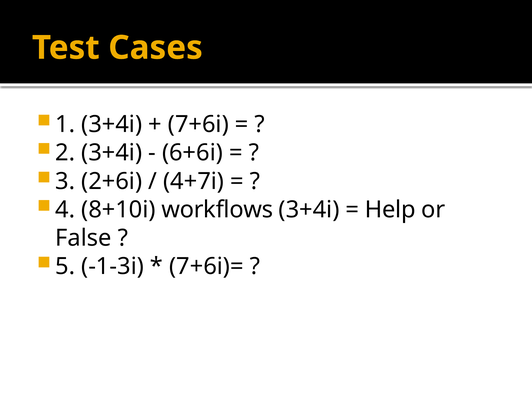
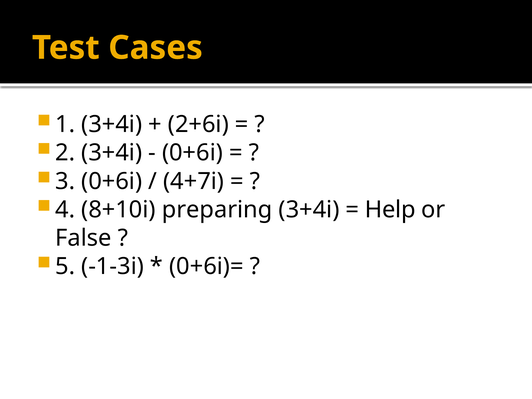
7+6i: 7+6i -> 2+6i
6+6i at (192, 153): 6+6i -> 0+6i
3 2+6i: 2+6i -> 0+6i
workflows: workflows -> preparing
7+6i)=: 7+6i)= -> 0+6i)=
